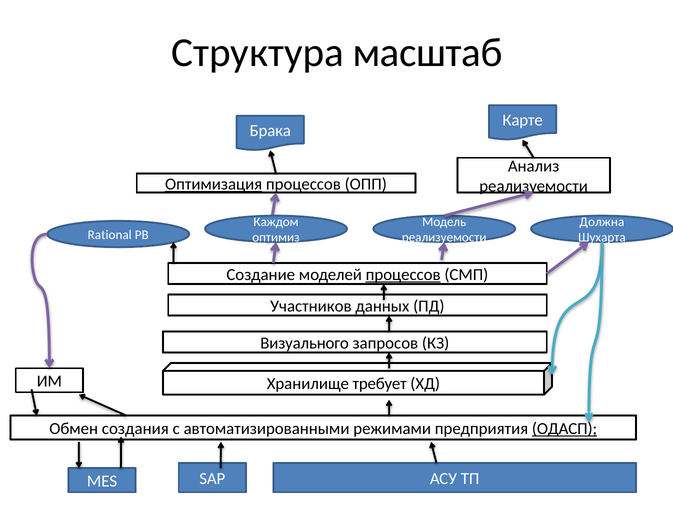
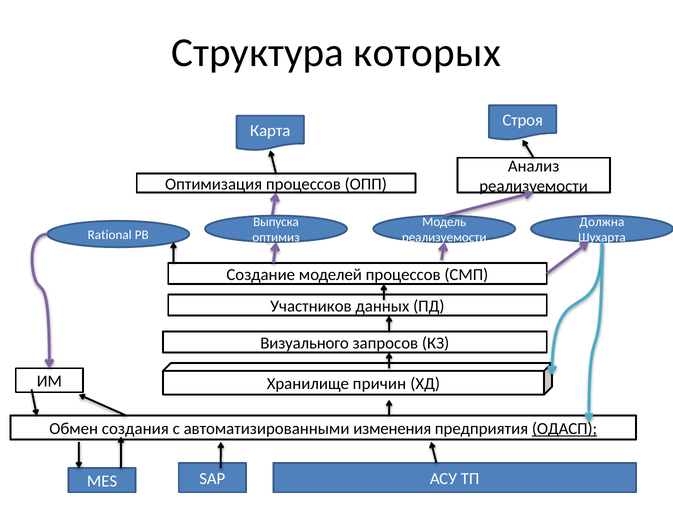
масштаб: масштаб -> которых
Карте: Карте -> Строя
Брака: Брака -> Карта
Оптимизация underline: present -> none
Каждом: Каждом -> Выпуска
процессов at (403, 275) underline: present -> none
требует: требует -> причин
режимами: режимами -> изменения
